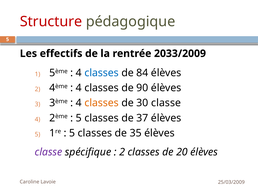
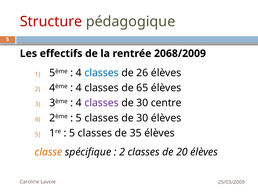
2033/2009: 2033/2009 -> 2068/2009
84: 84 -> 26
90: 90 -> 65
classes at (102, 103) colour: orange -> purple
30 classe: classe -> centre
5 classes de 37: 37 -> 30
classe at (49, 152) colour: purple -> orange
